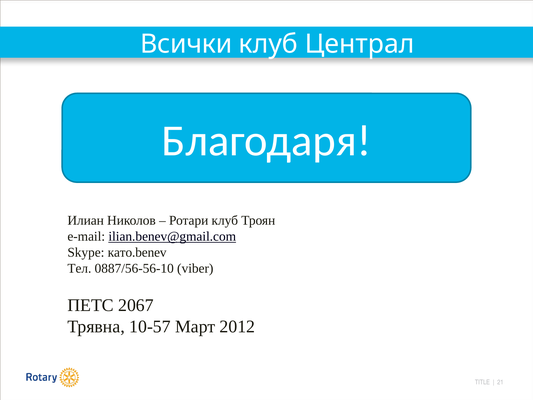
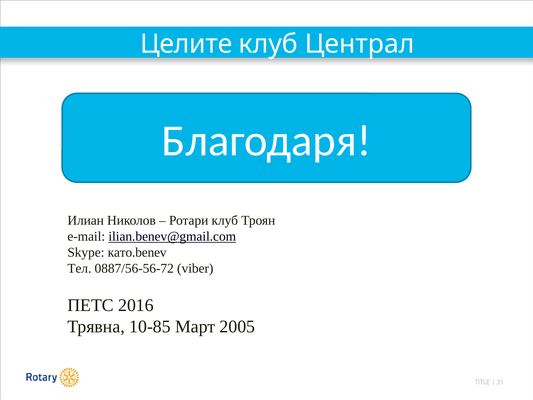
Всички: Всички -> Целите
0887/56-56-10: 0887/56-56-10 -> 0887/56-56-72
2067: 2067 -> 2016
10-57: 10-57 -> 10-85
2012: 2012 -> 2005
